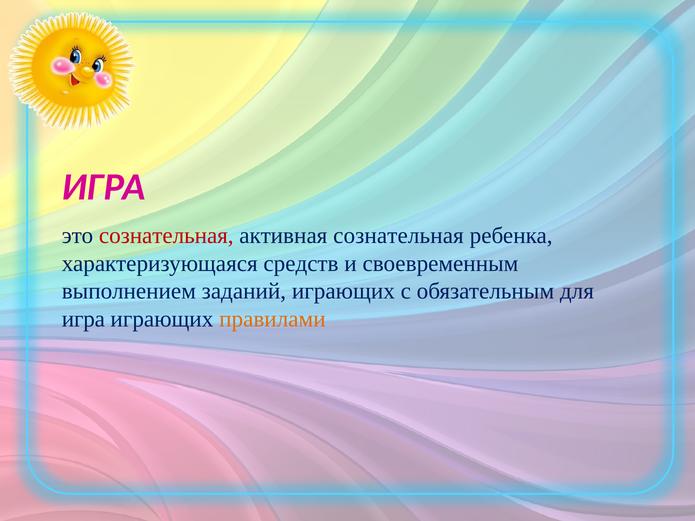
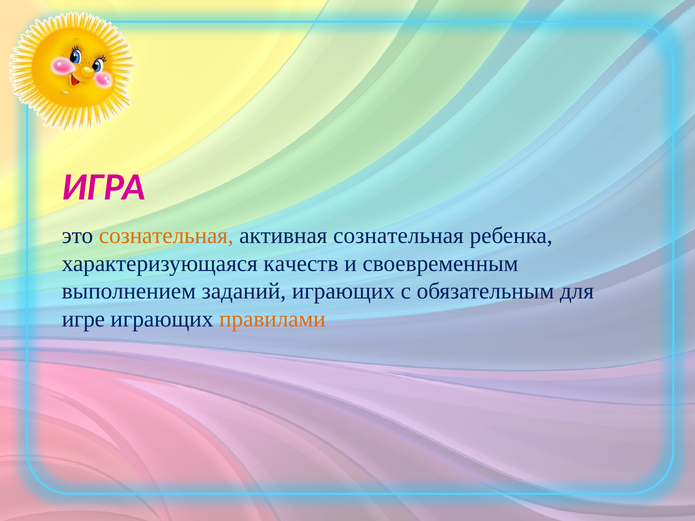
сознательная at (166, 236) colour: red -> orange
средств: средств -> качеств
игра at (83, 319): игра -> игре
